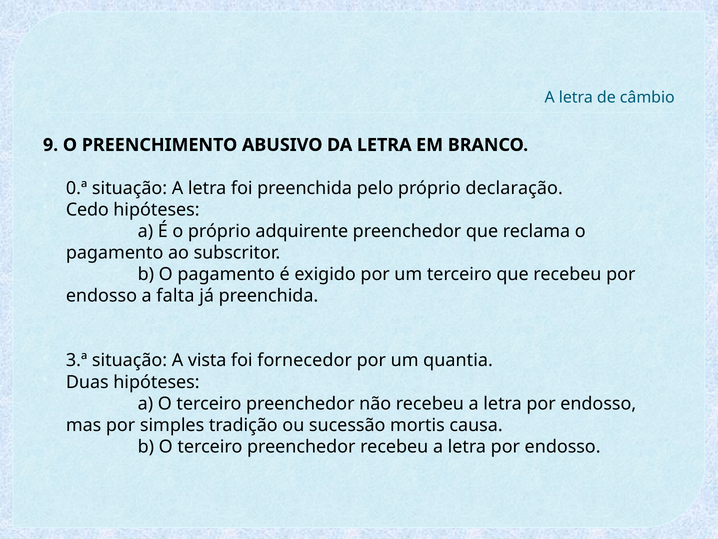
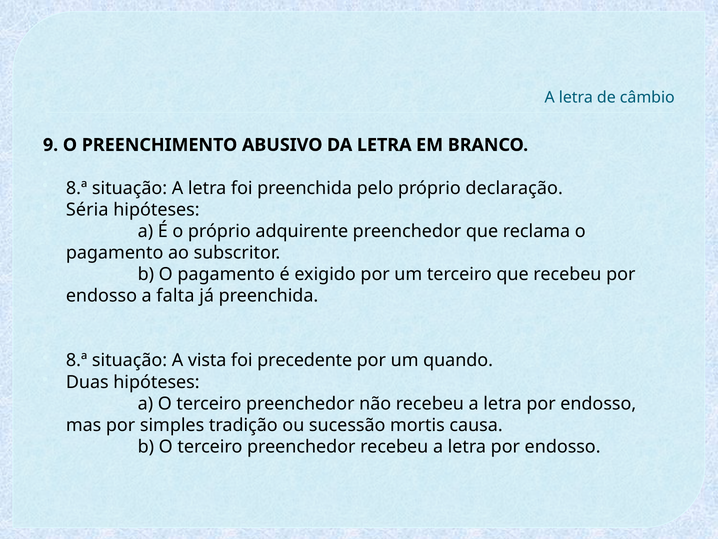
0.ª at (77, 188): 0.ª -> 8.ª
Cedo: Cedo -> Séria
3.ª at (77, 360): 3.ª -> 8.ª
fornecedor: fornecedor -> precedente
quantia: quantia -> quando
